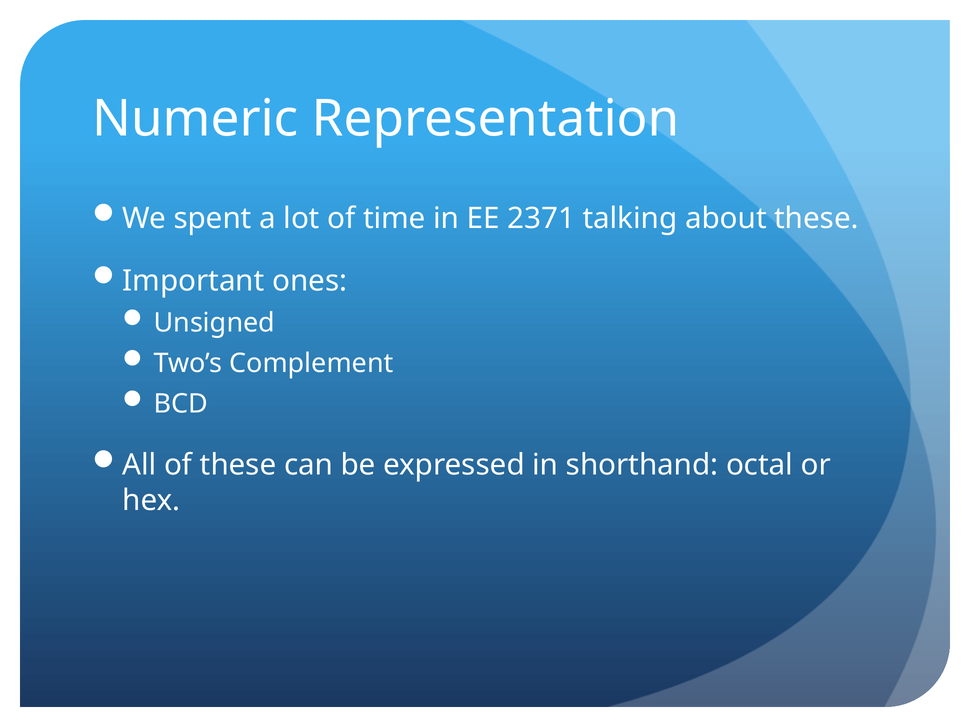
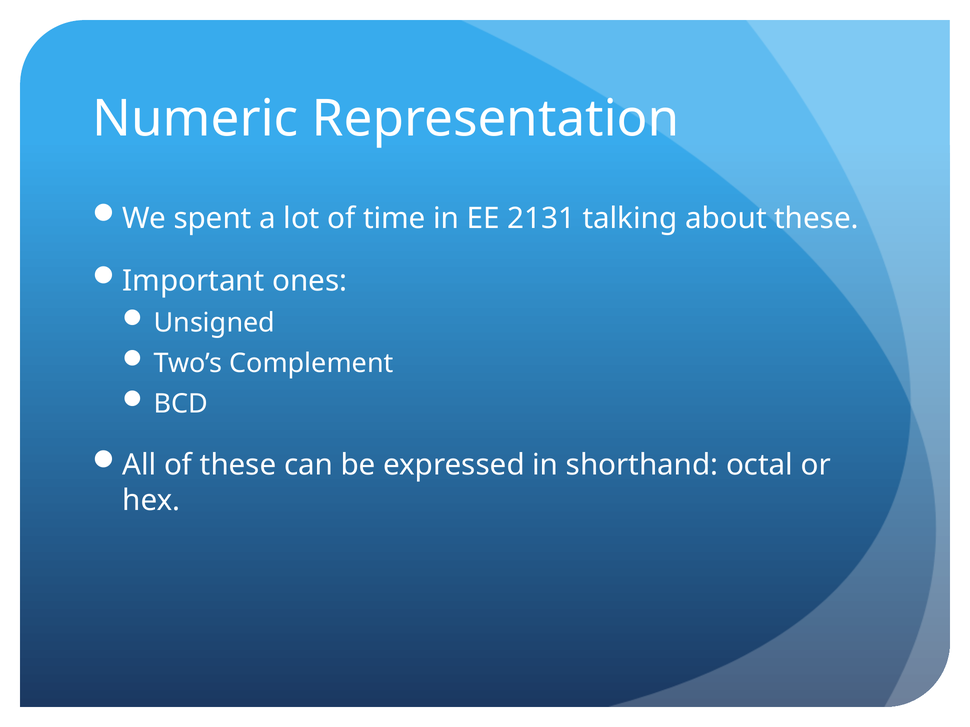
2371: 2371 -> 2131
